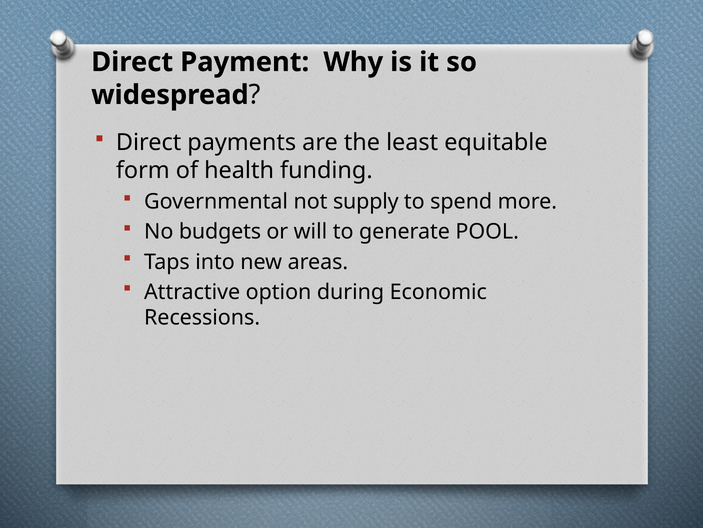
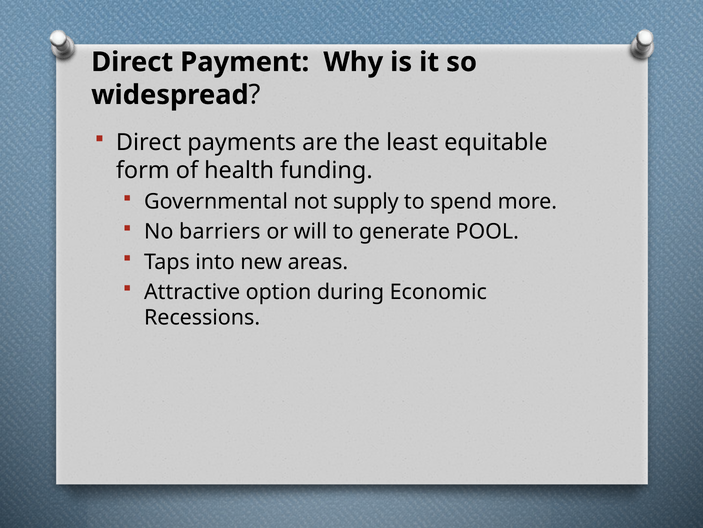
budgets: budgets -> barriers
